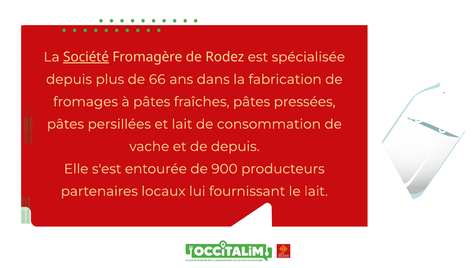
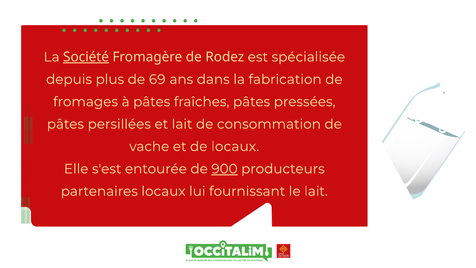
66: 66 -> 69
de depuis: depuis -> locaux
900 underline: none -> present
